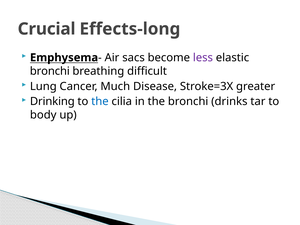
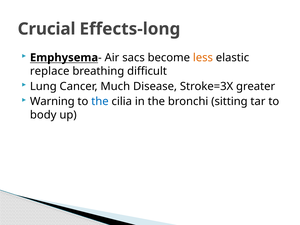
less colour: purple -> orange
bronchi at (50, 71): bronchi -> replace
Drinking: Drinking -> Warning
drinks: drinks -> sitting
